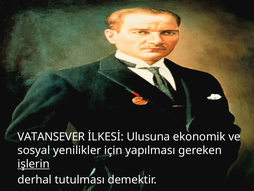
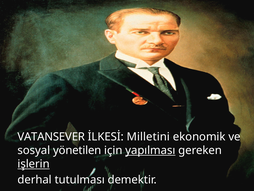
Ulusuna: Ulusuna -> Milletini
yenilikler: yenilikler -> yönetilen
yapılması underline: none -> present
